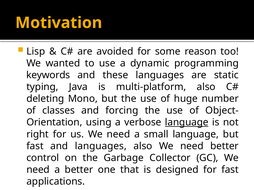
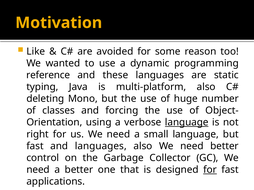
Lisp: Lisp -> Like
keywords: keywords -> reference
for at (210, 170) underline: none -> present
